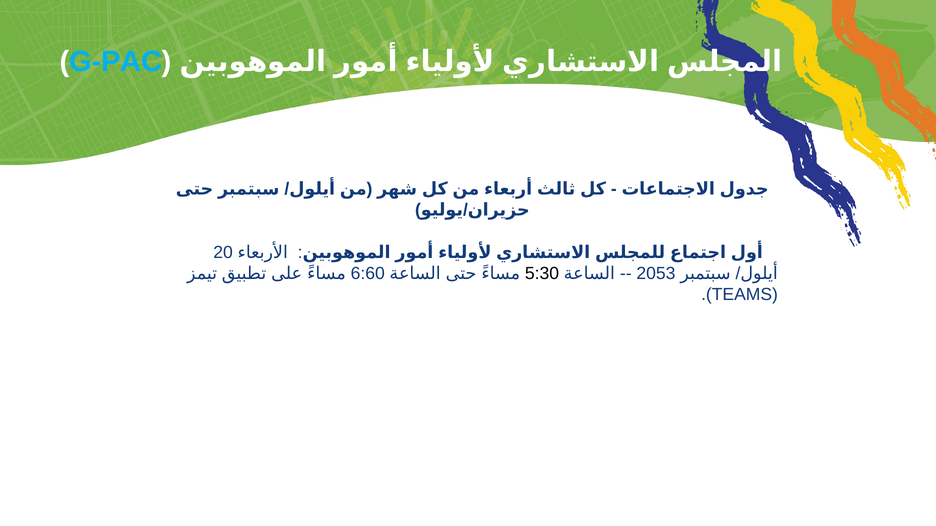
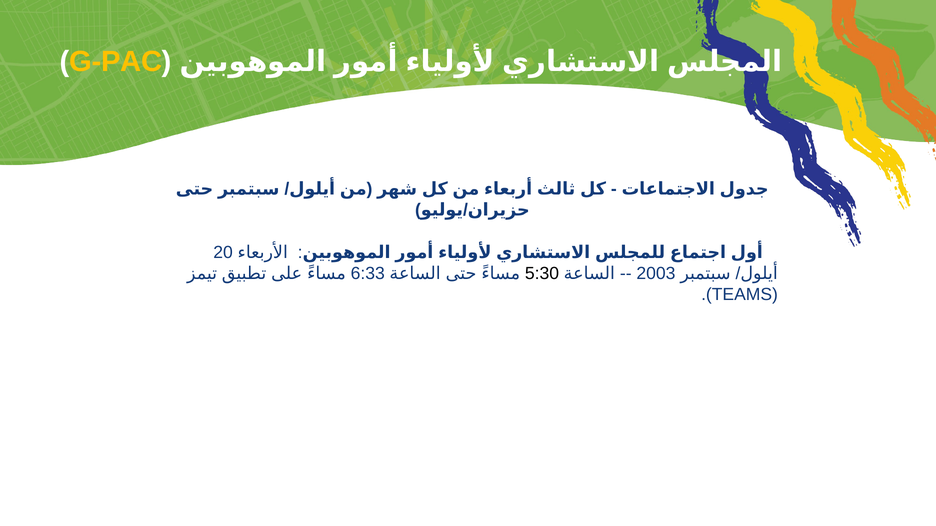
G-PAC colour: light blue -> yellow
6:60: 6:60 -> 6:33
2053: 2053 -> 2003
